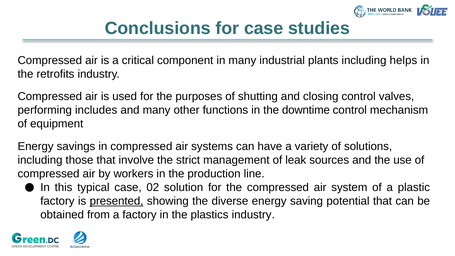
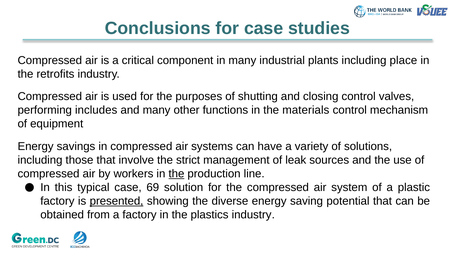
helps: helps -> place
downtime: downtime -> materials
the at (176, 174) underline: none -> present
02: 02 -> 69
